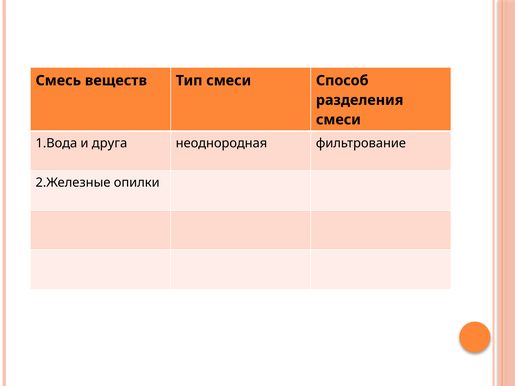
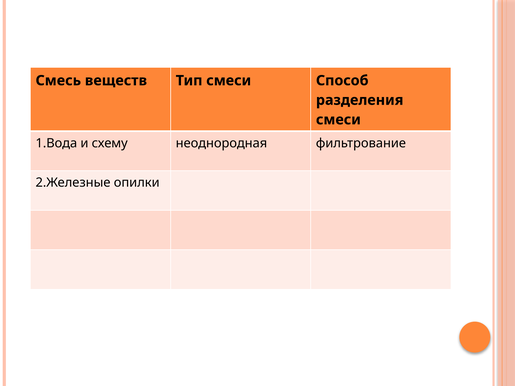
друга: друга -> схему
